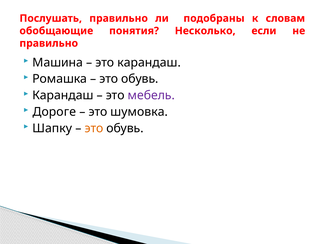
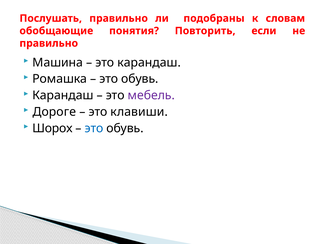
Несколько: Несколько -> Повторить
шумовка: шумовка -> клавиши
Шапку: Шапку -> Шорох
это at (94, 128) colour: orange -> blue
